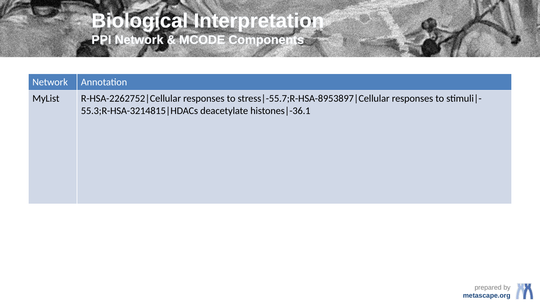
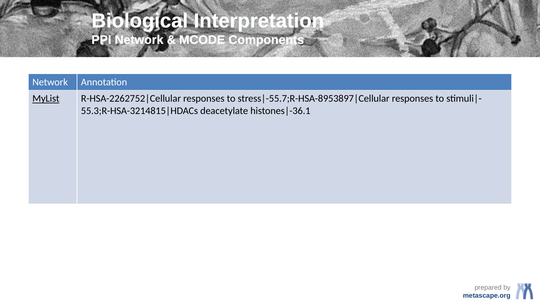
MyList underline: none -> present
